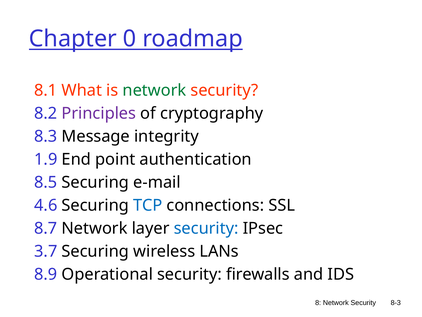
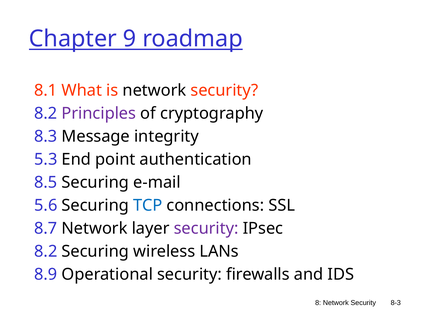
0: 0 -> 9
network at (154, 90) colour: green -> black
1.9: 1.9 -> 5.3
4.6: 4.6 -> 5.6
security at (206, 228) colour: blue -> purple
3.7 at (46, 251): 3.7 -> 8.2
